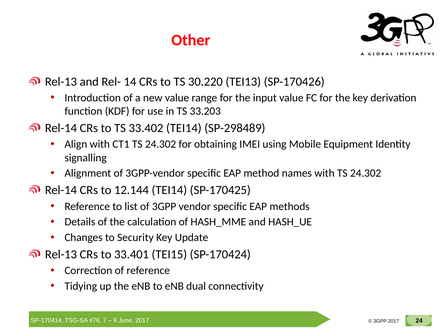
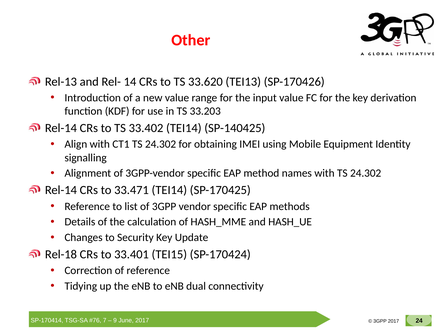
30.220: 30.220 -> 33.620
SP-298489: SP-298489 -> SP-140425
12.144: 12.144 -> 33.471
Rel-13 at (61, 254): Rel-13 -> Rel-18
